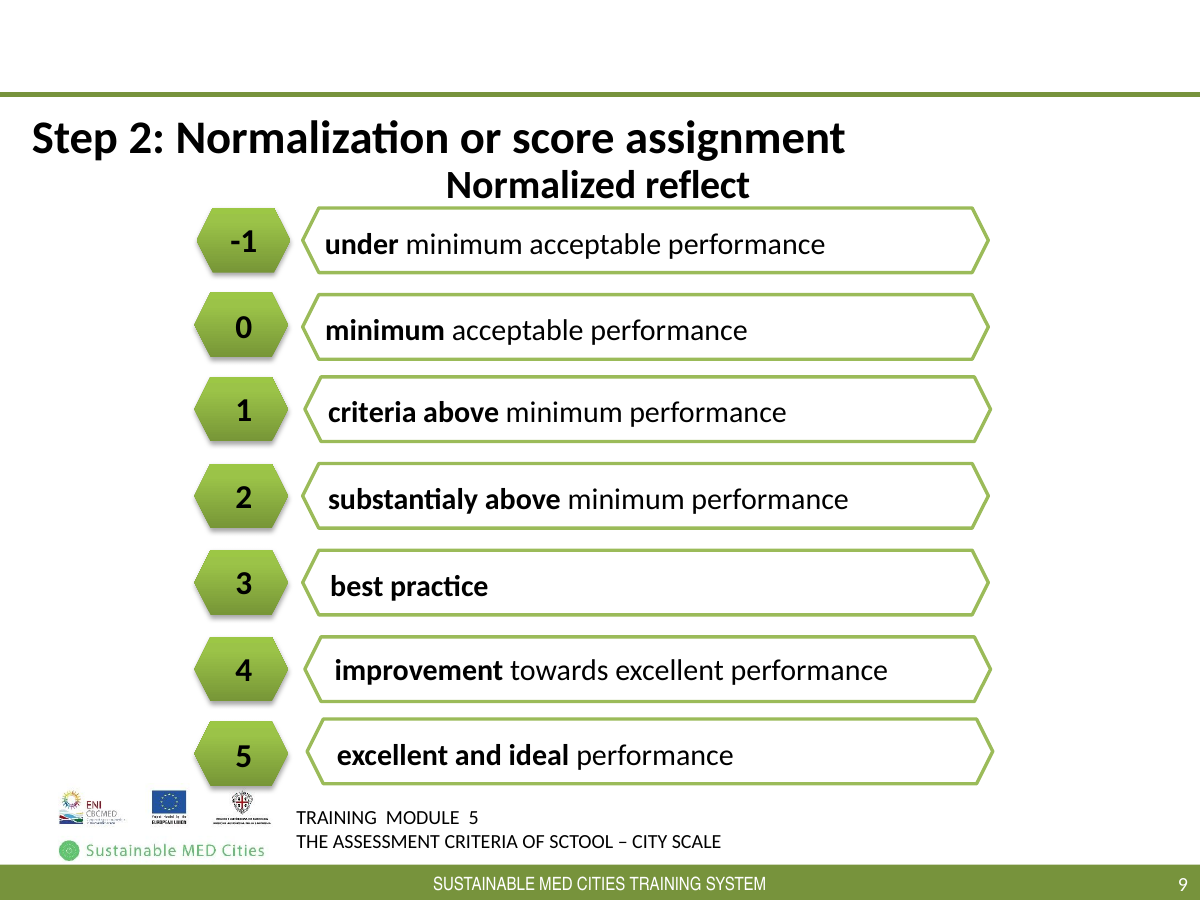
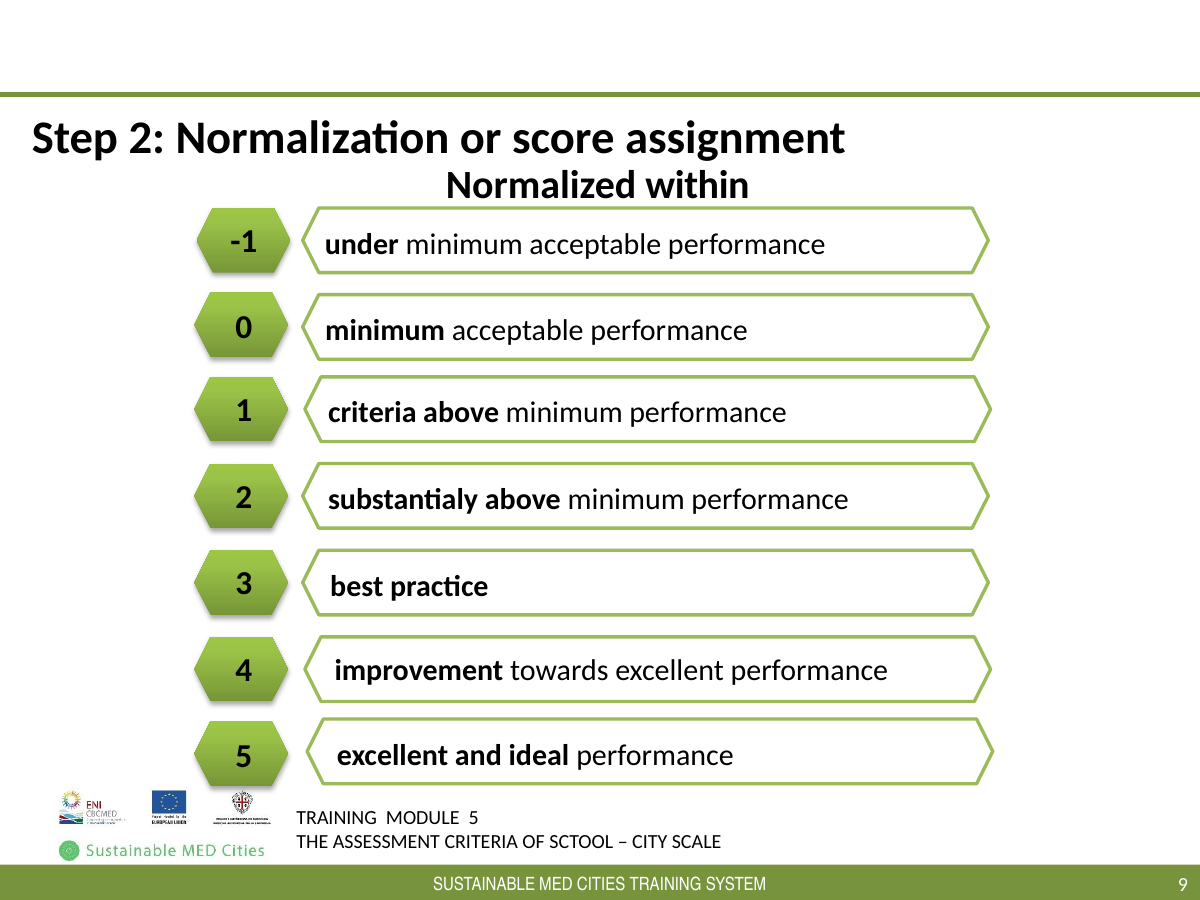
reflect: reflect -> within
